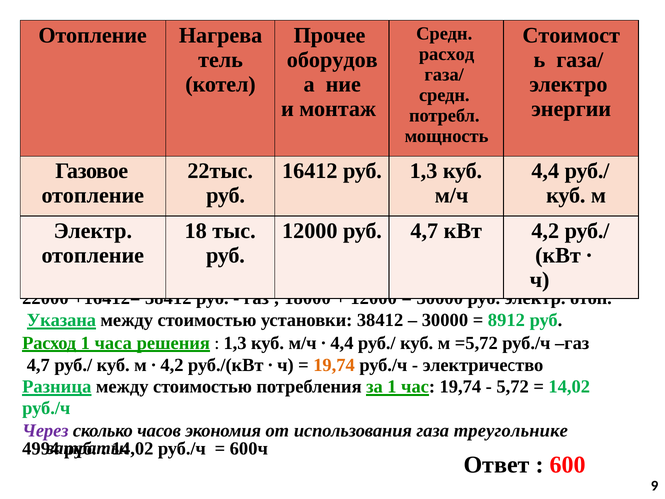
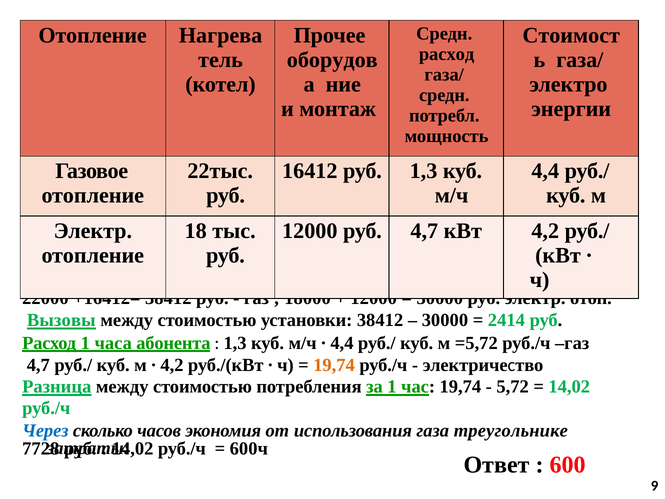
Указана: Указана -> Вызовы
8912: 8912 -> 2414
решения: решения -> абонента
Через colour: purple -> blue
4994: 4994 -> 7728
